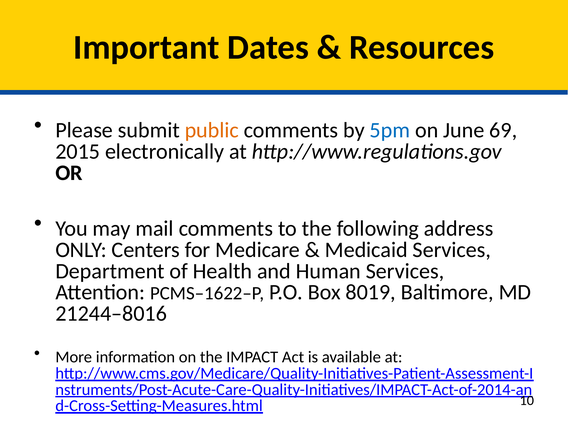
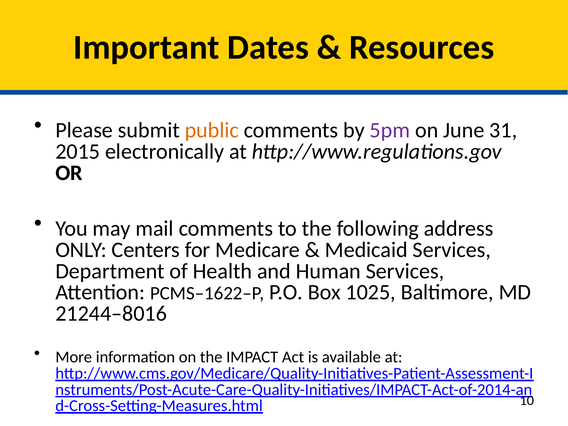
5pm colour: blue -> purple
69: 69 -> 31
8019: 8019 -> 1025
